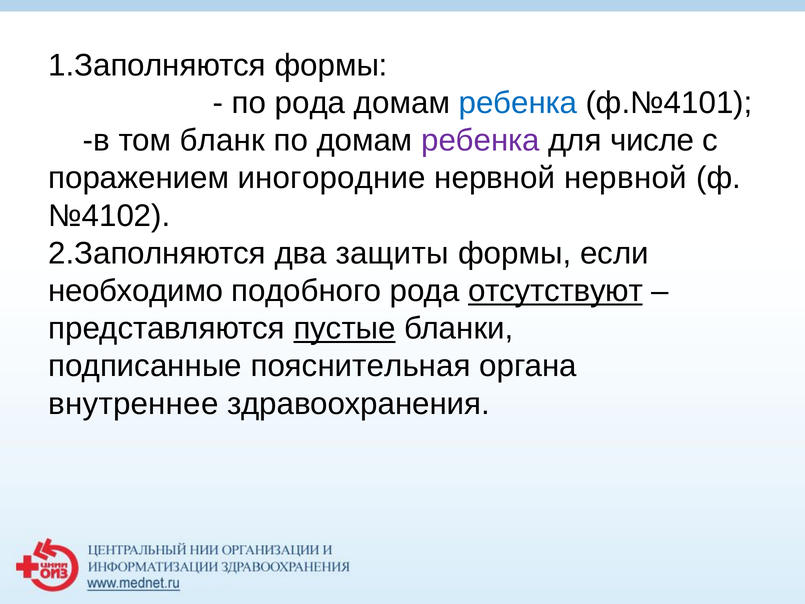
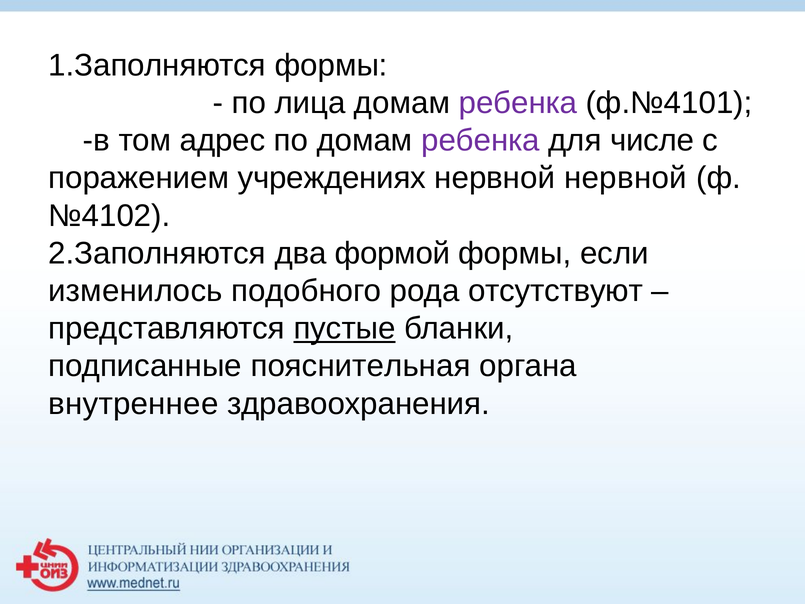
по рода: рода -> лица
ребенка at (518, 103) colour: blue -> purple
бланк: бланк -> адрес
иногородние: иногородние -> учреждениях
защиты: защиты -> формой
необходимо: необходимо -> изменилось
отсутствуют underline: present -> none
